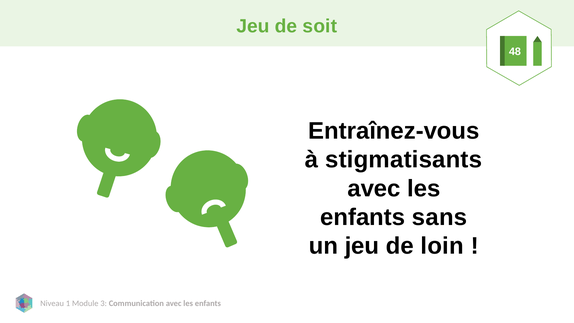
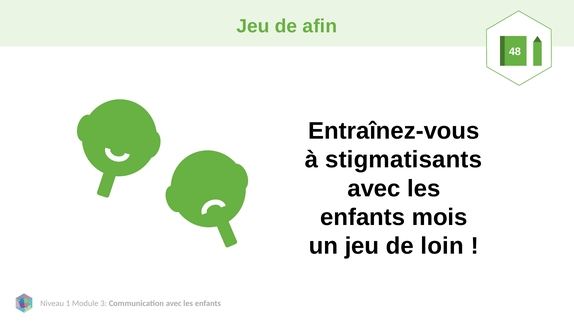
soit: soit -> afin
sans: sans -> mois
